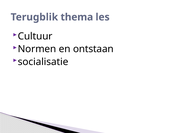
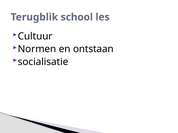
thema: thema -> school
